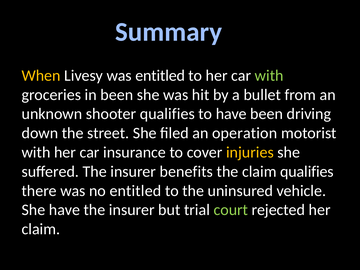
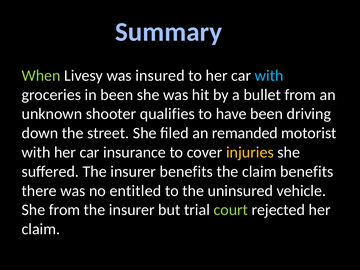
When colour: yellow -> light green
was entitled: entitled -> insured
with at (269, 76) colour: light green -> light blue
operation: operation -> remanded
claim qualifies: qualifies -> benefits
She have: have -> from
